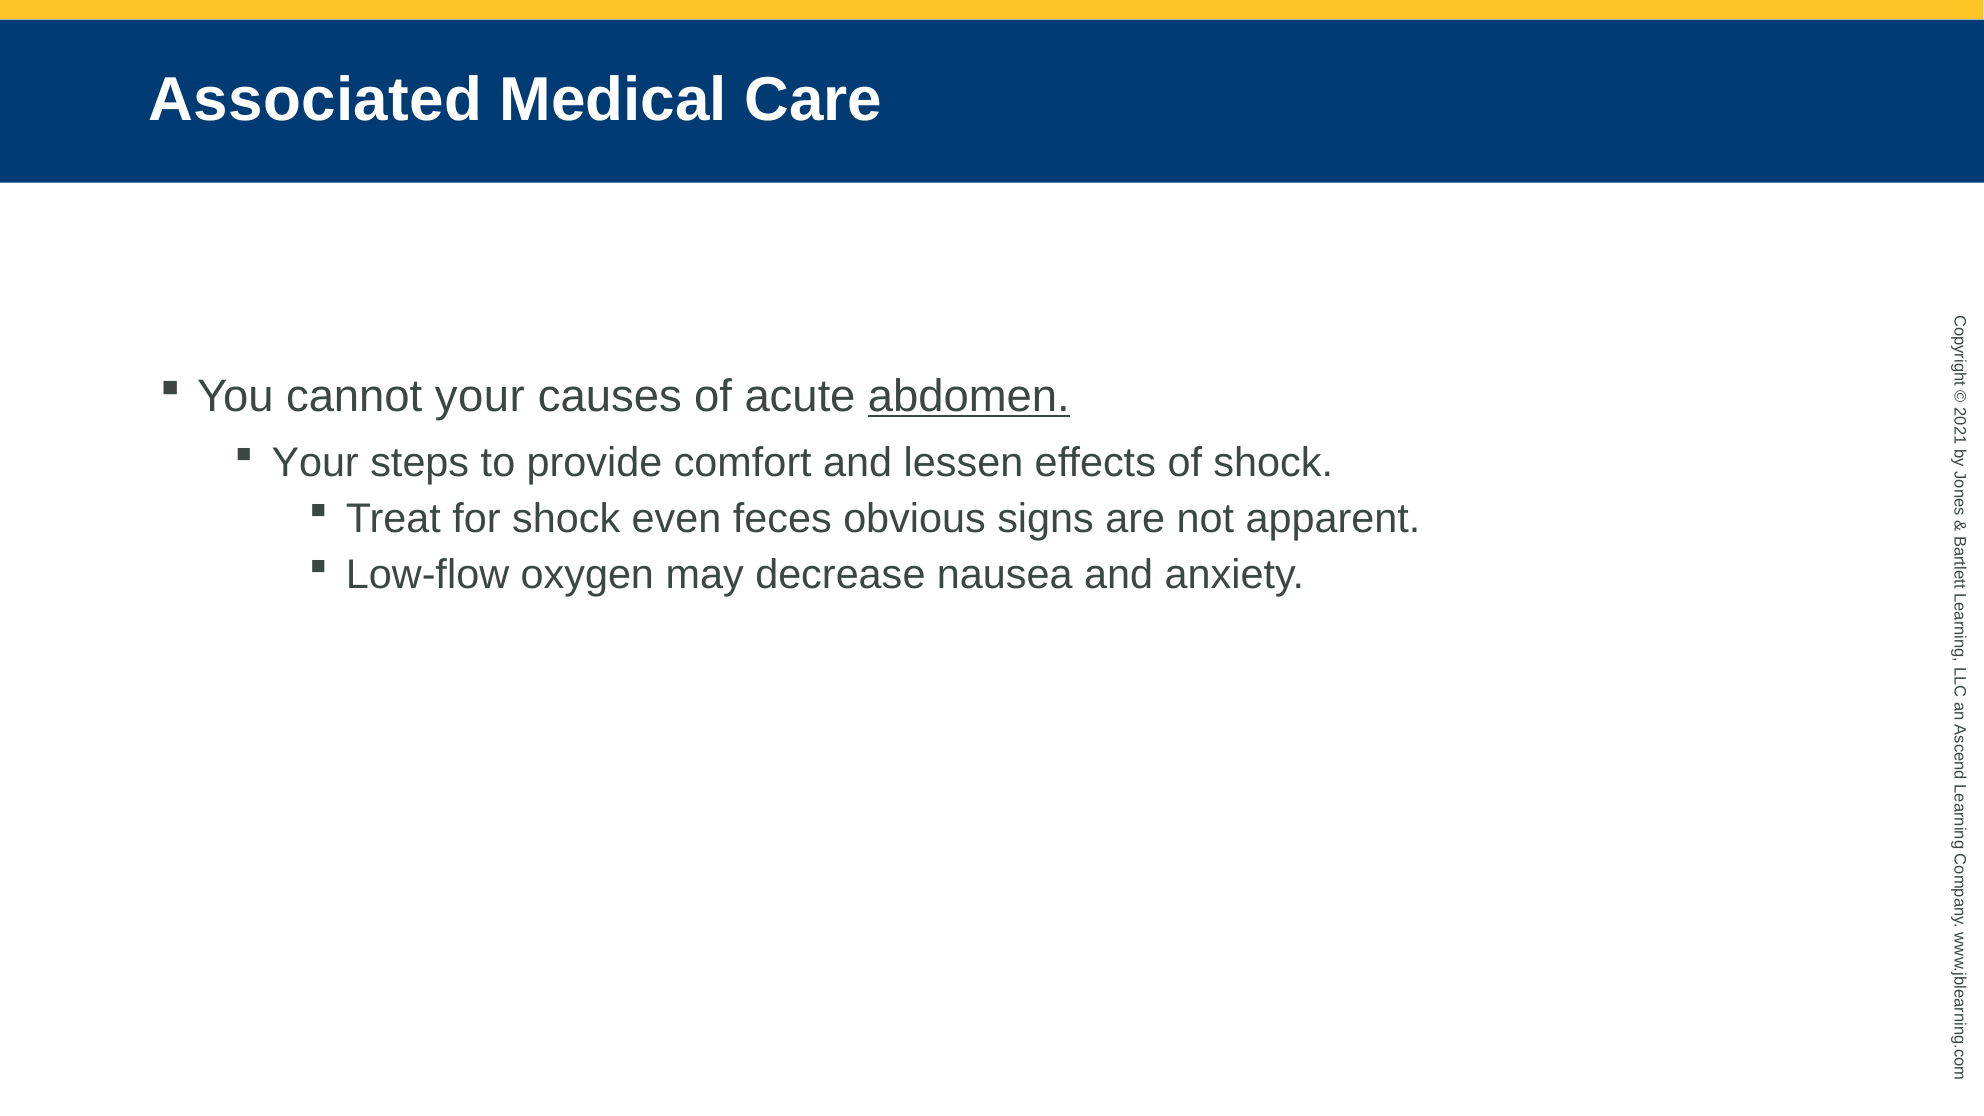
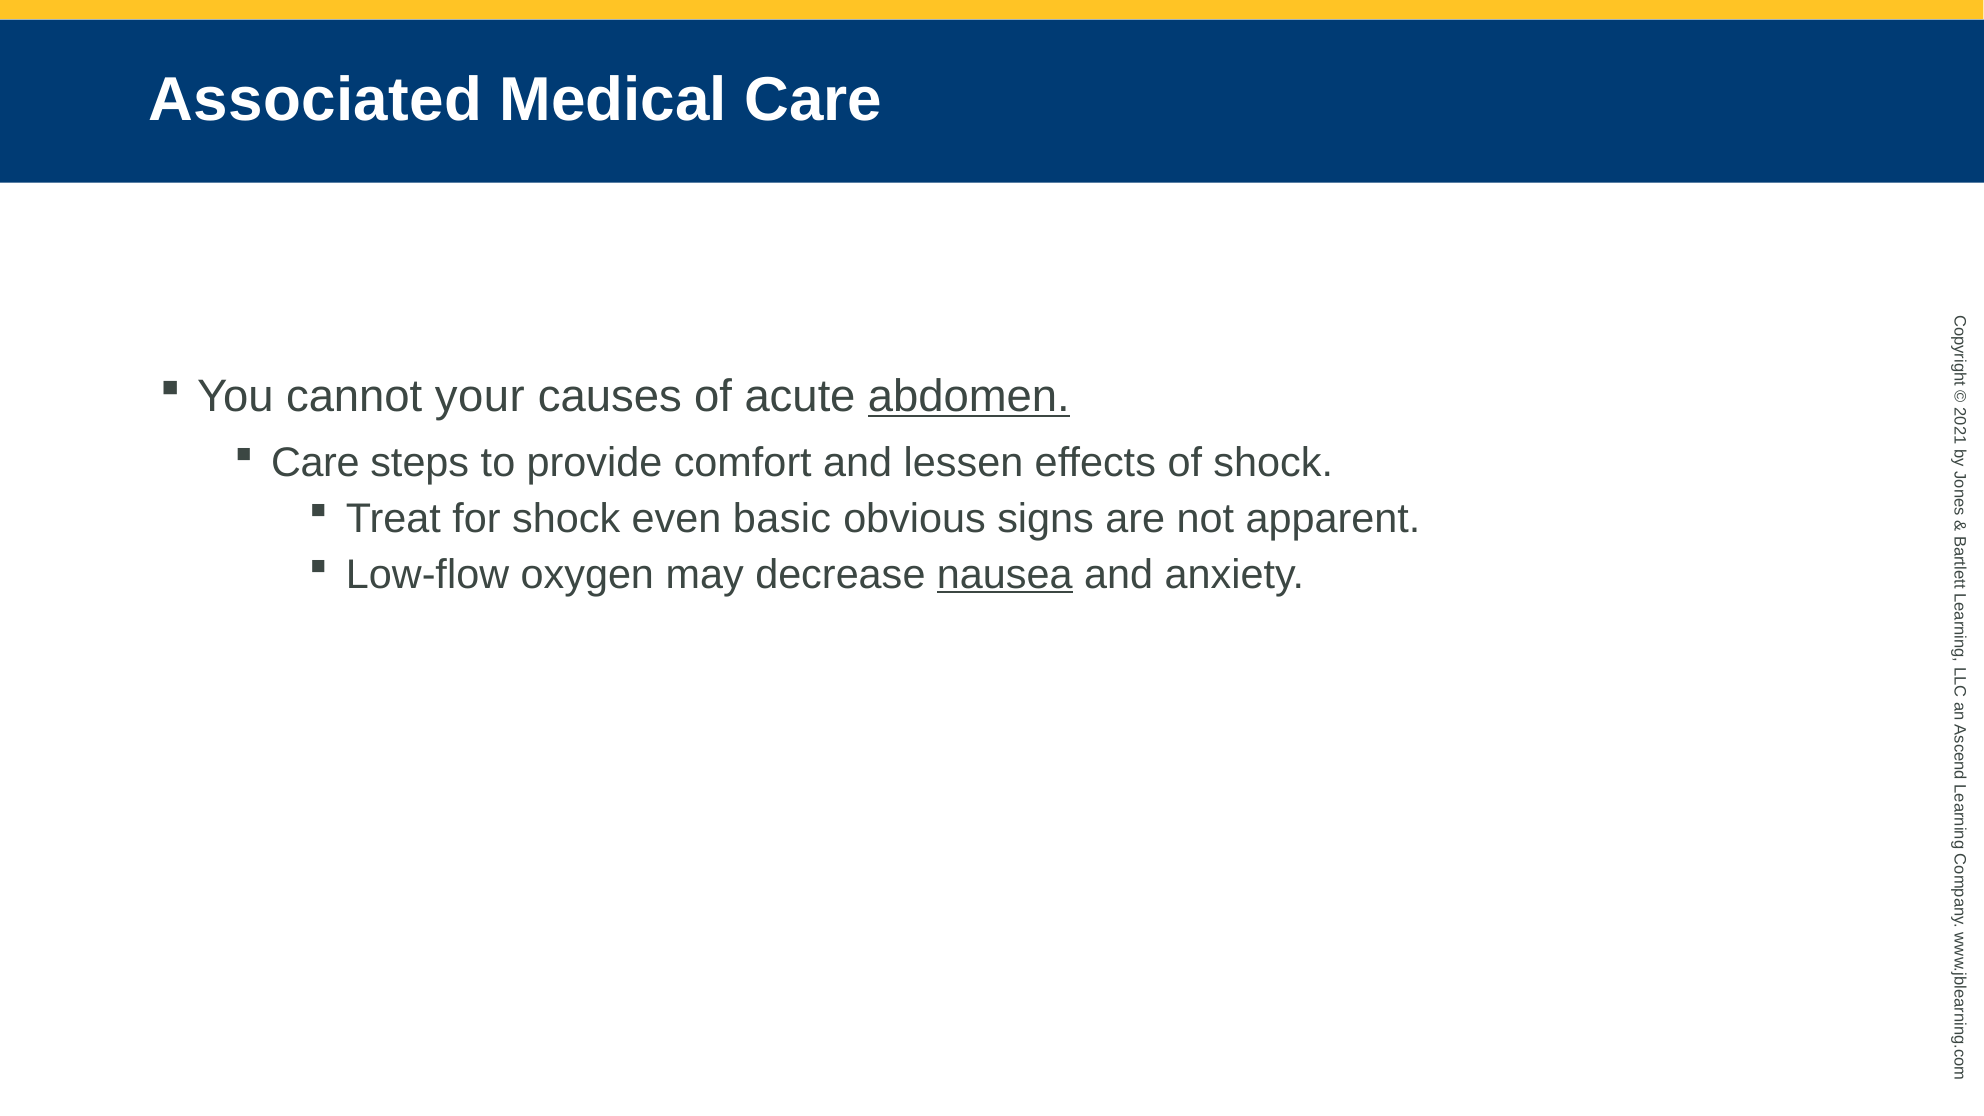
Your at (315, 463): Your -> Care
feces: feces -> basic
nausea underline: none -> present
